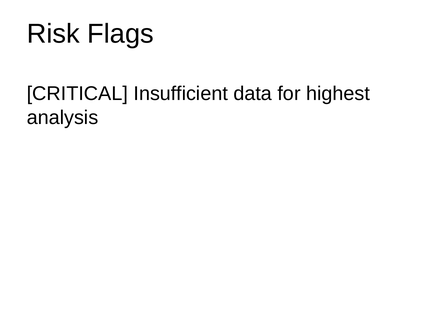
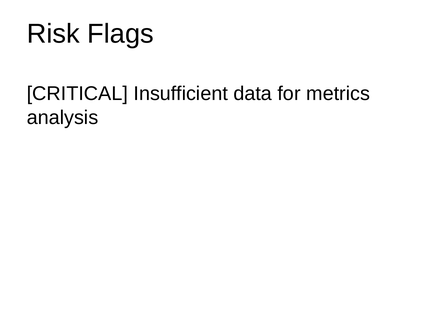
highest: highest -> metrics
